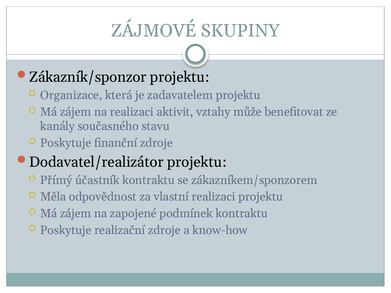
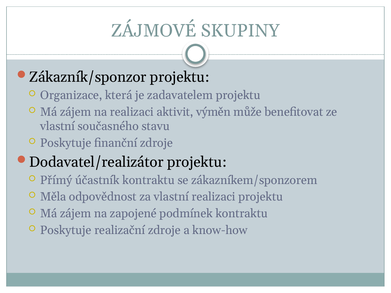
vztahy: vztahy -> výměn
kanály at (57, 126): kanály -> vlastní
